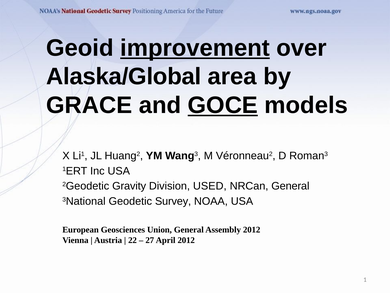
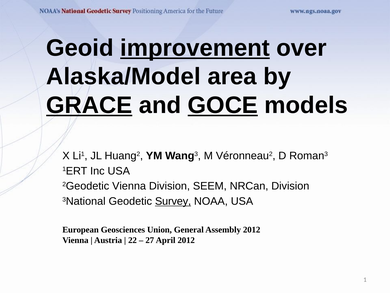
Alaska/Global: Alaska/Global -> Alaska/Model
GRACE underline: none -> present
2Geodetic Gravity: Gravity -> Vienna
USED: USED -> SEEM
NRCan General: General -> Division
Survey underline: none -> present
